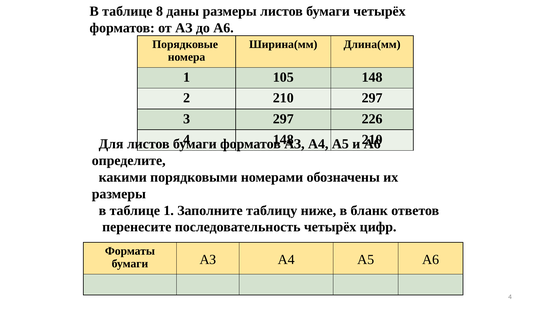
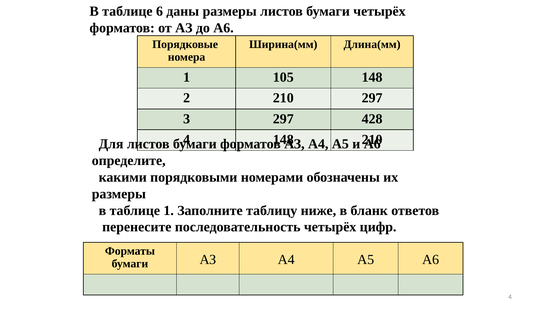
8: 8 -> 6
226: 226 -> 428
